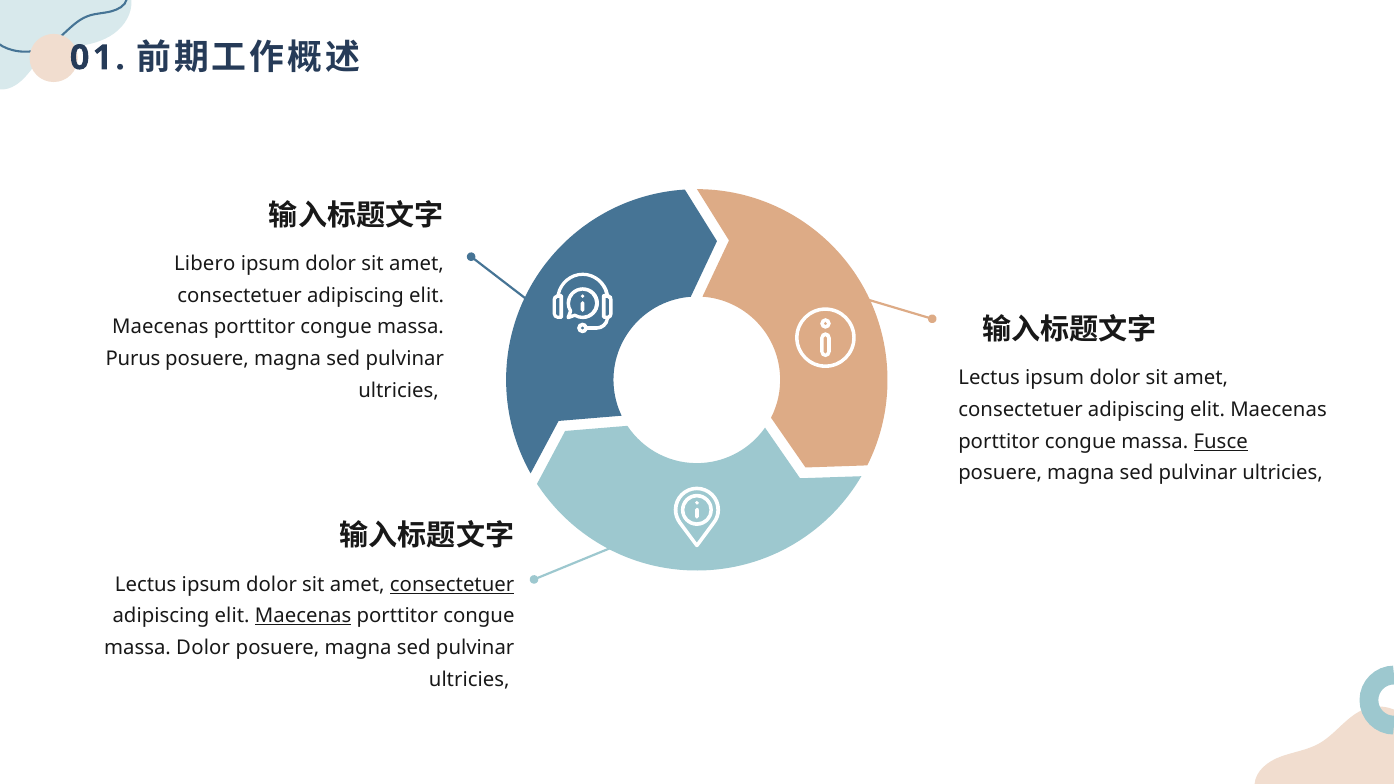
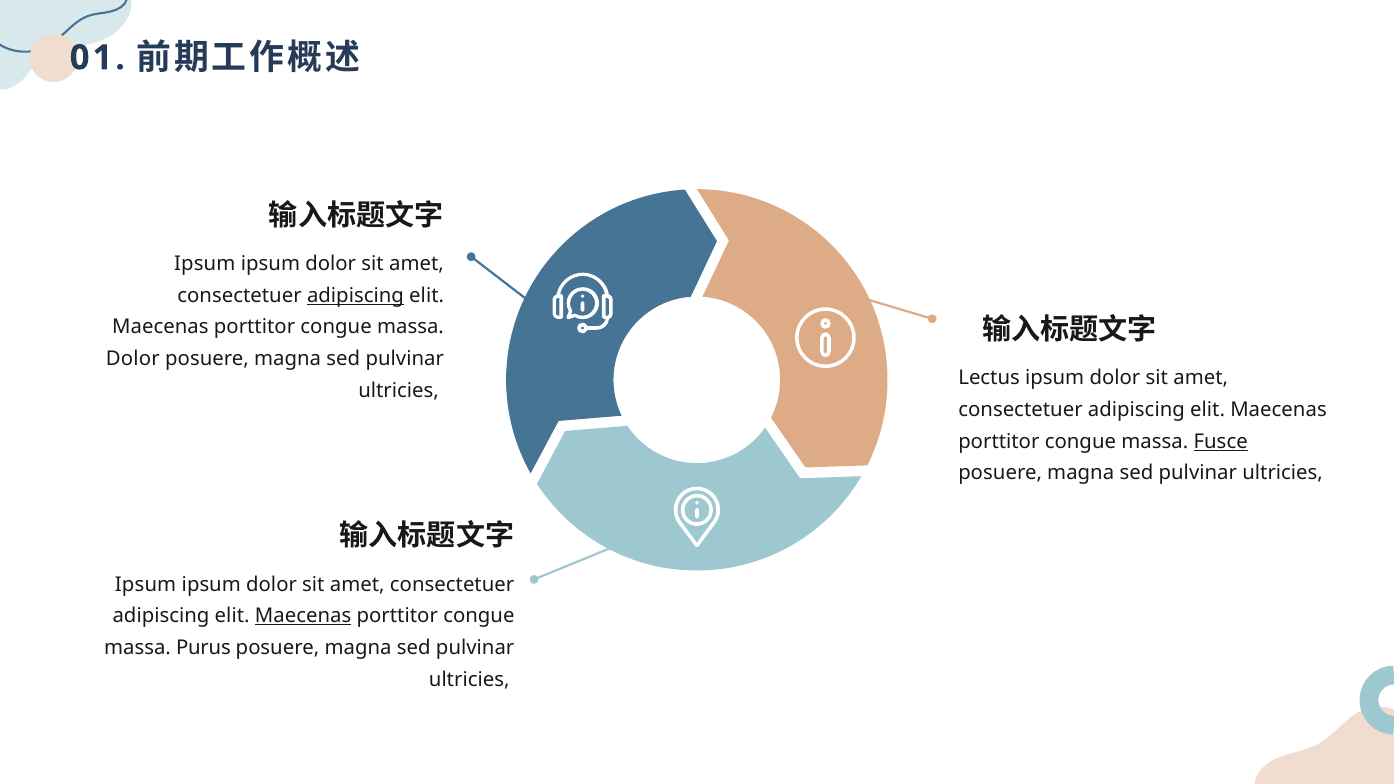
Libero at (205, 264): Libero -> Ipsum
adipiscing at (355, 295) underline: none -> present
Purus at (133, 359): Purus -> Dolor
Lectus at (146, 584): Lectus -> Ipsum
consectetuer at (452, 584) underline: present -> none
massa Dolor: Dolor -> Purus
